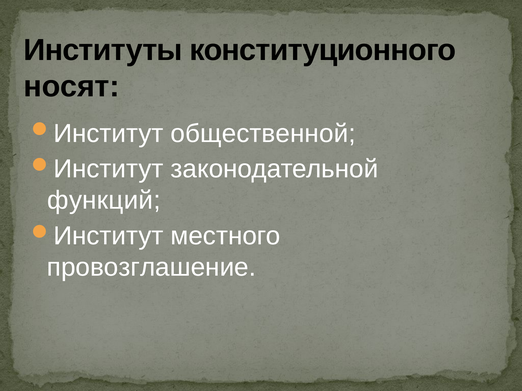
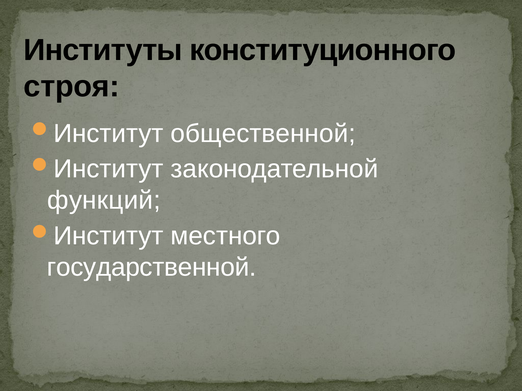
носят: носят -> строя
провозглашение: провозглашение -> государственной
